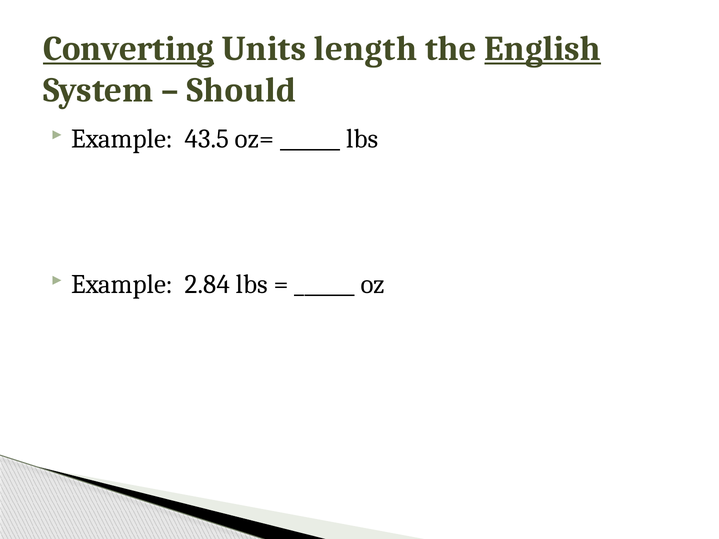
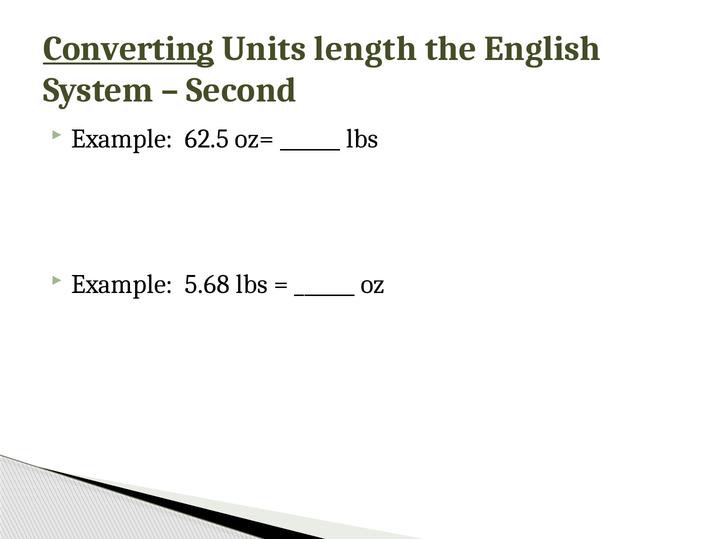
English underline: present -> none
Should: Should -> Second
43.5: 43.5 -> 62.5
2.84: 2.84 -> 5.68
